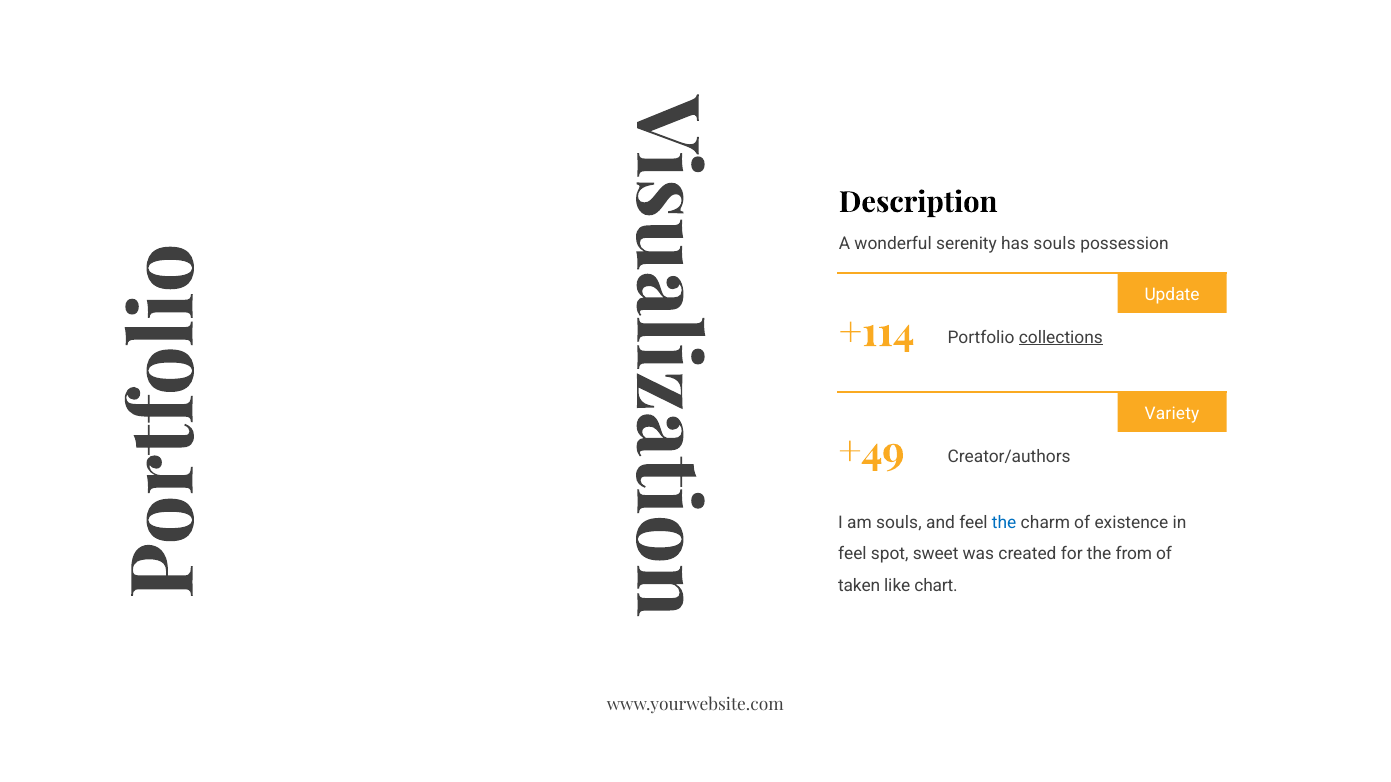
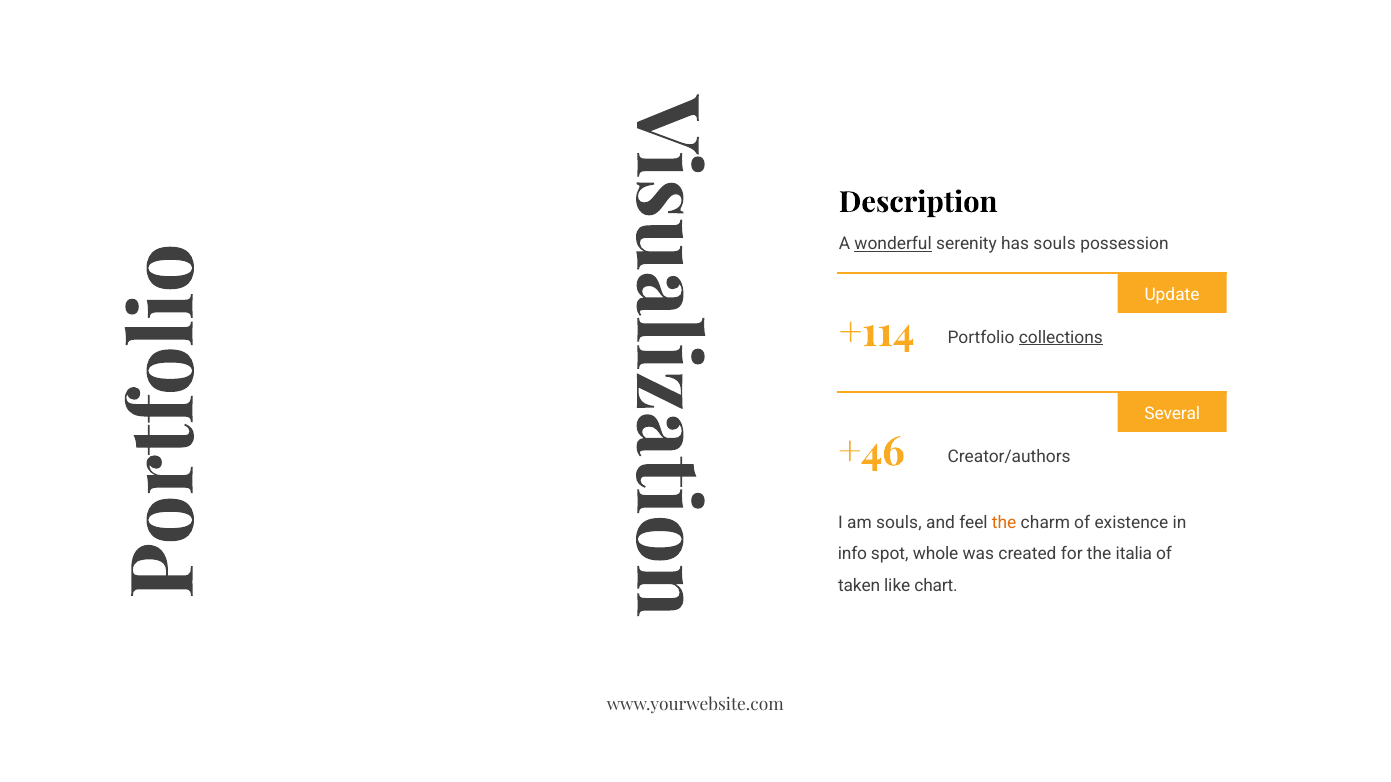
wonderful underline: none -> present
Variety: Variety -> Several
+49: +49 -> +46
the at (1004, 523) colour: blue -> orange
feel at (852, 554): feel -> info
sweet: sweet -> whole
from: from -> italia
